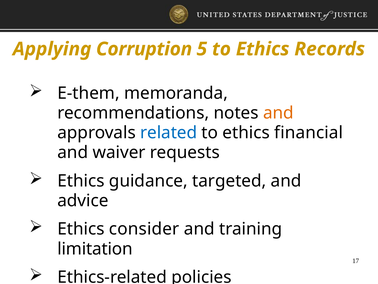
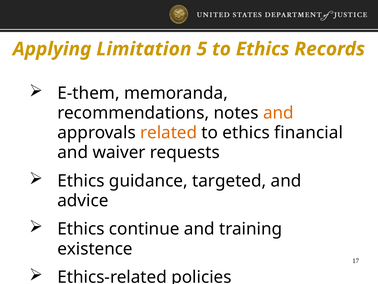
Corruption: Corruption -> Limitation
related colour: blue -> orange
consider: consider -> continue
limitation: limitation -> existence
